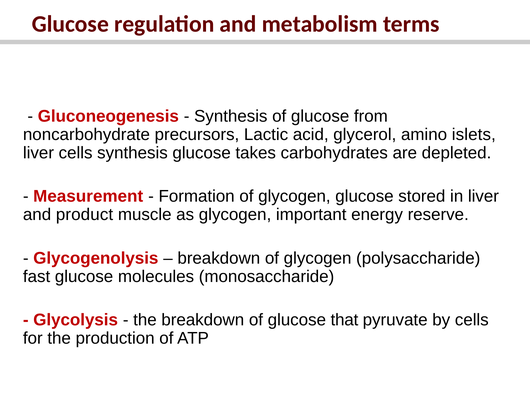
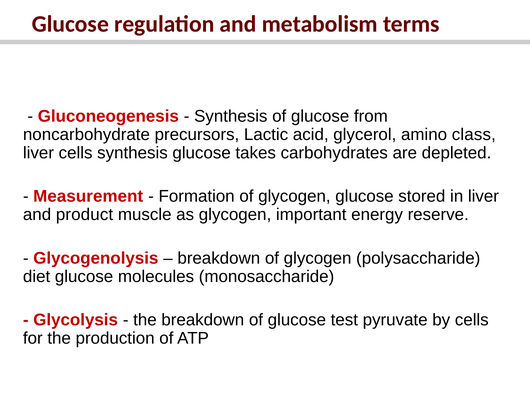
islets: islets -> class
fast: fast -> diet
that: that -> test
